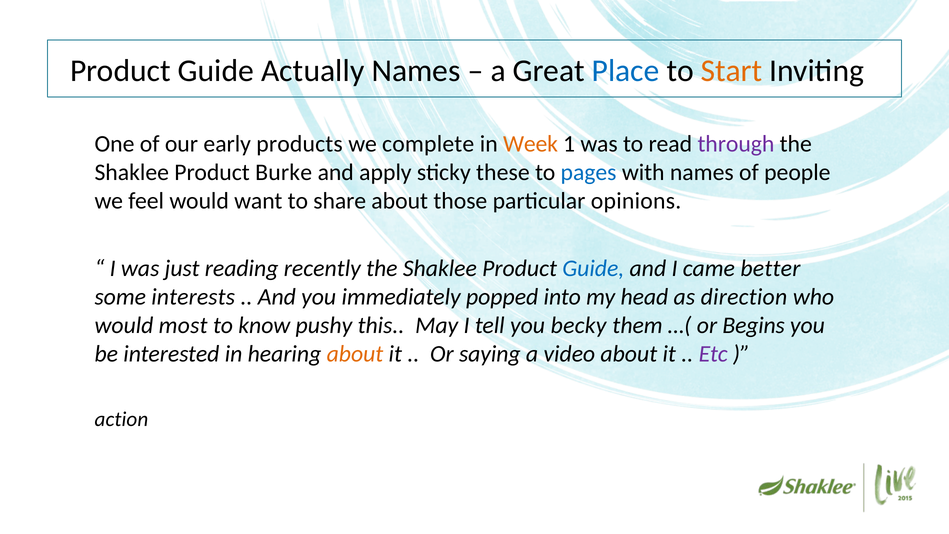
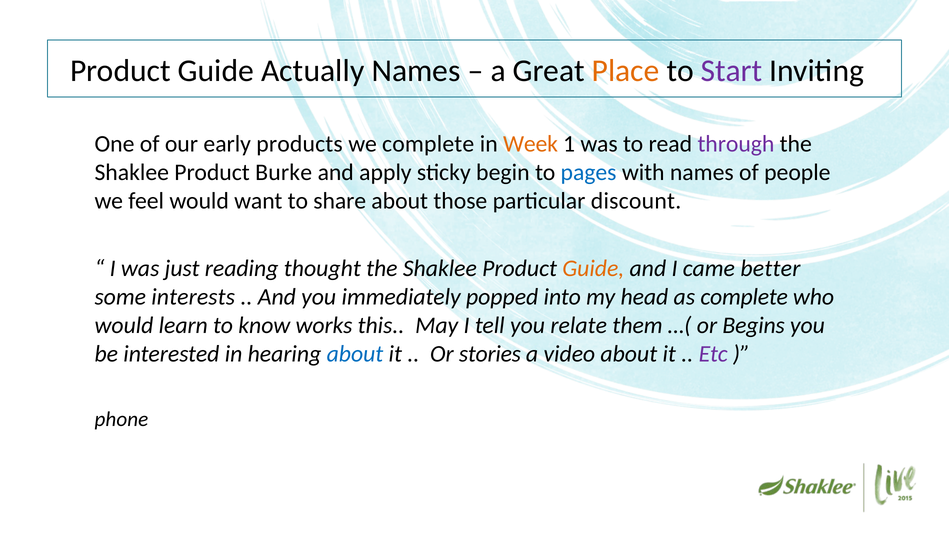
Place colour: blue -> orange
Start colour: orange -> purple
these: these -> begin
opinions: opinions -> discount
recently: recently -> thought
Guide at (593, 268) colour: blue -> orange
as direction: direction -> complete
most: most -> learn
pushy: pushy -> works
becky: becky -> relate
about at (355, 354) colour: orange -> blue
saying: saying -> stories
action: action -> phone
